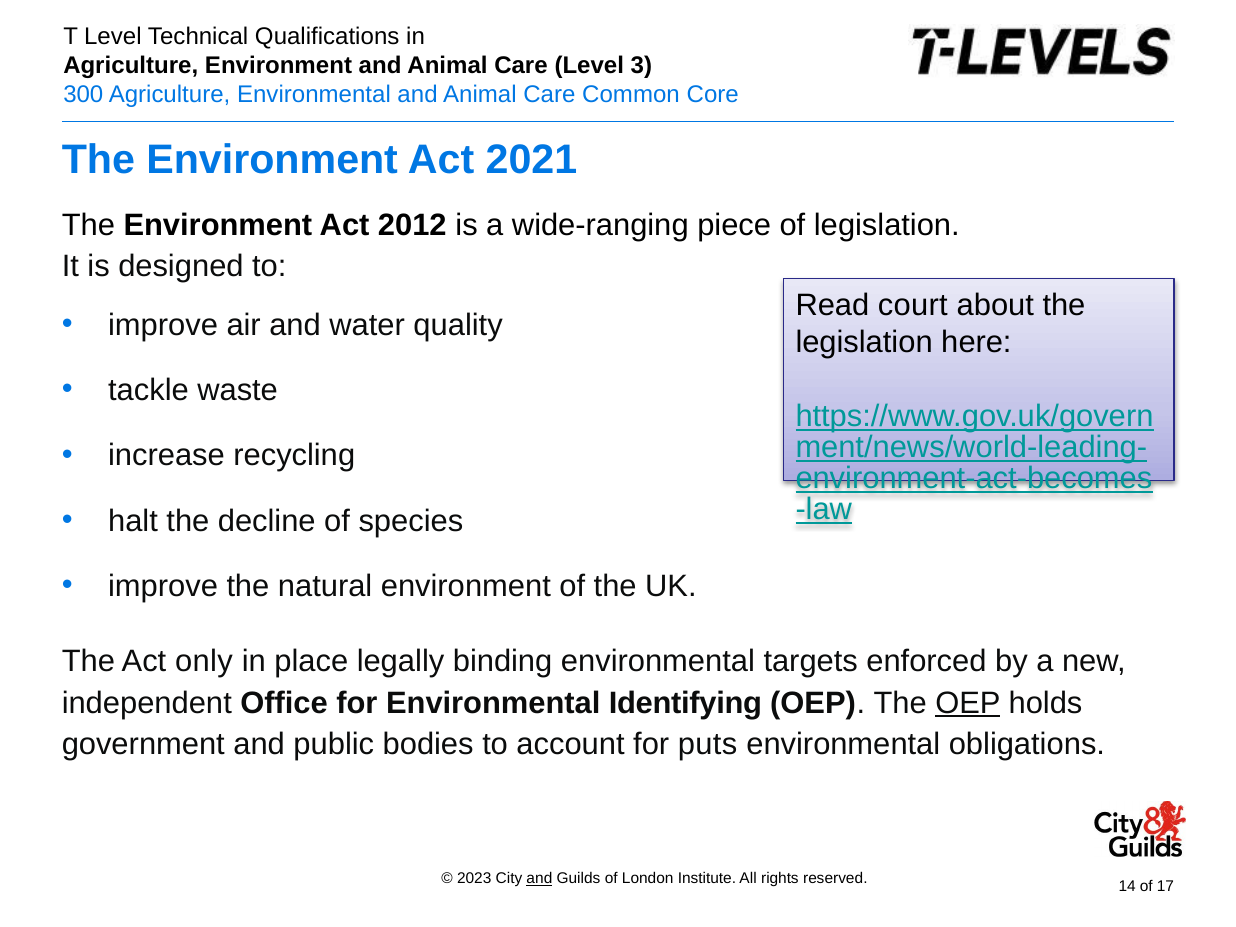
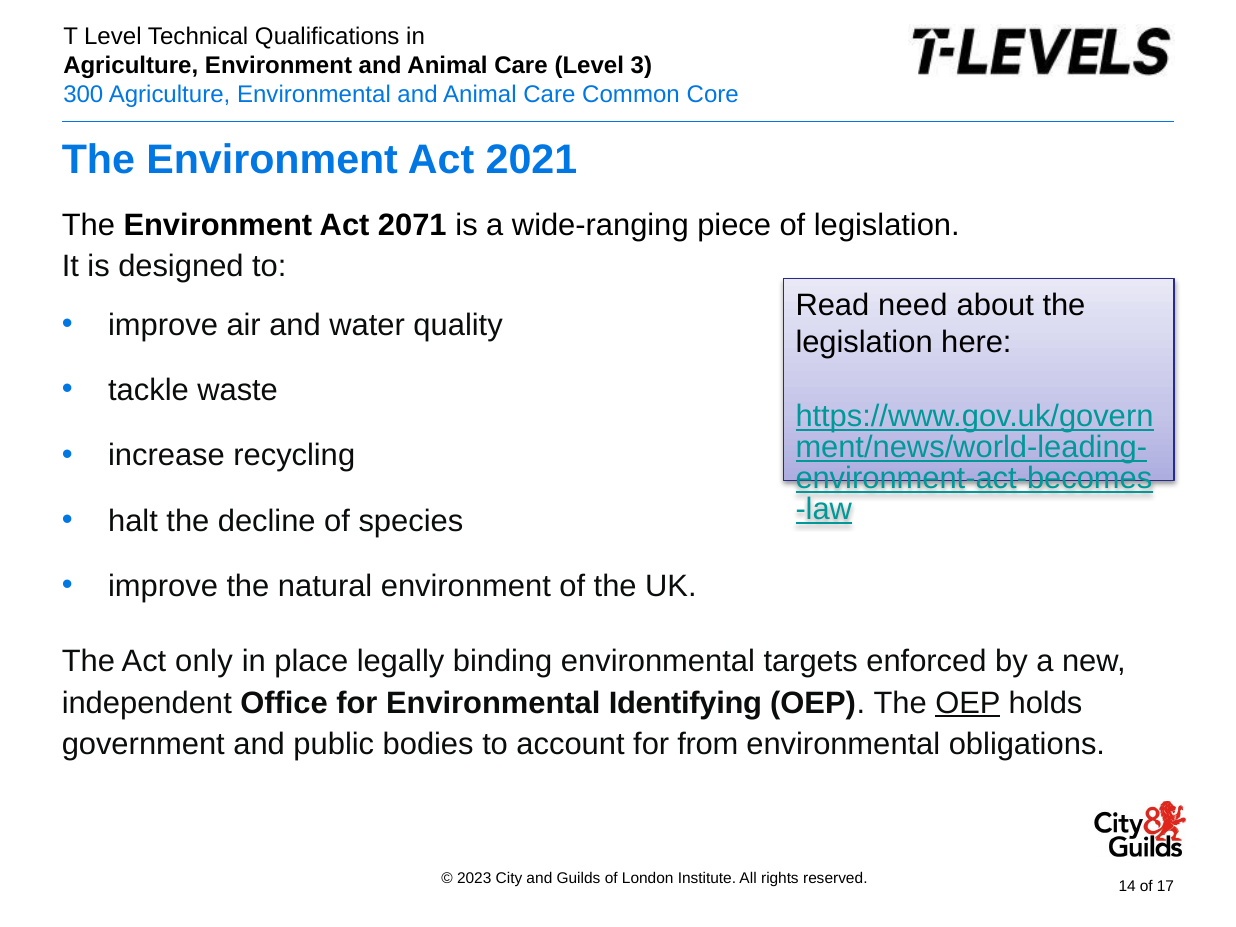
2012: 2012 -> 2071
court: court -> need
puts: puts -> from
and at (539, 879) underline: present -> none
